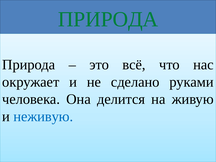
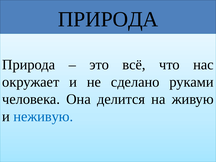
ПРИРОДА at (108, 19) colour: green -> black
